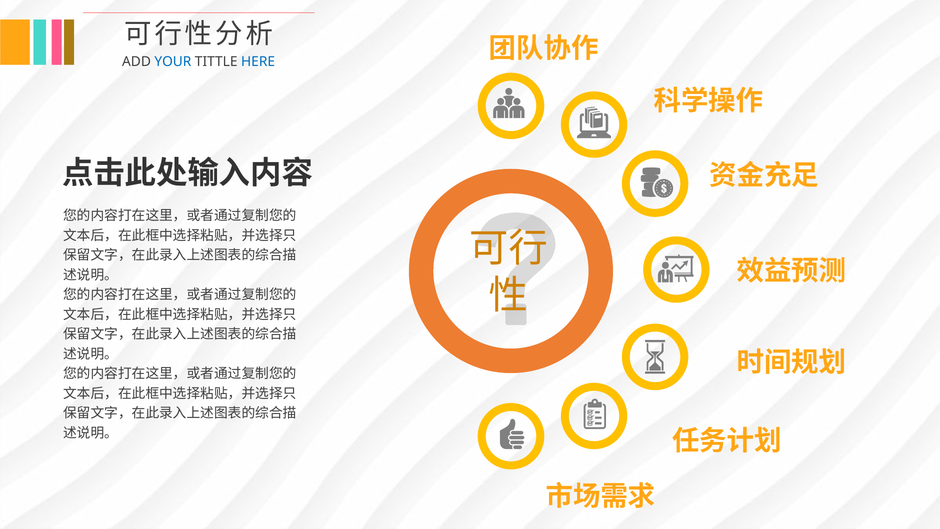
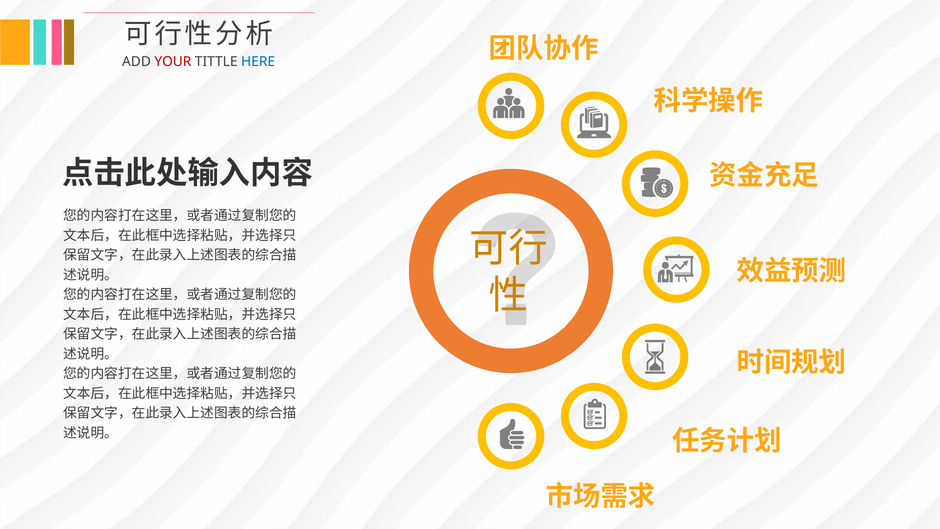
YOUR colour: blue -> red
